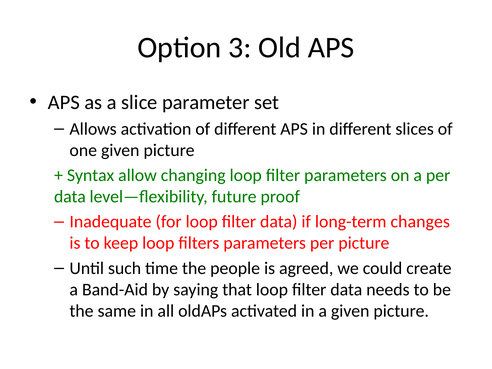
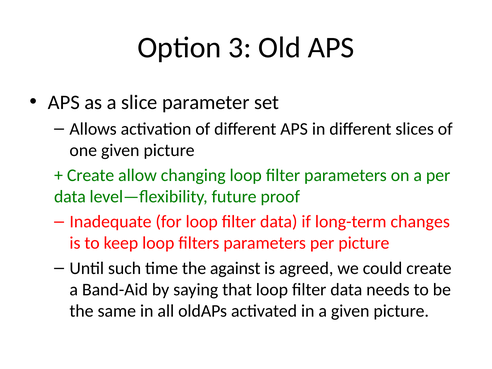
Syntax at (91, 175): Syntax -> Create
people: people -> against
